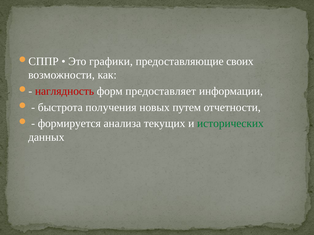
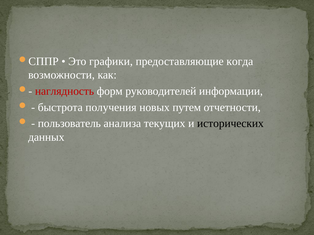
своих: своих -> когда
предоставляет: предоставляет -> руководителей
формируется: формируется -> пользователь
исторических colour: green -> black
